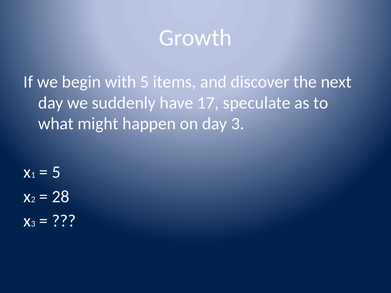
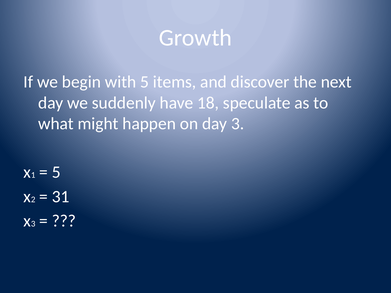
17: 17 -> 18
28: 28 -> 31
